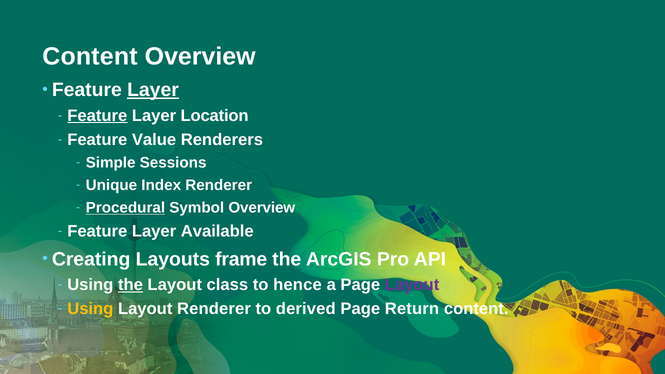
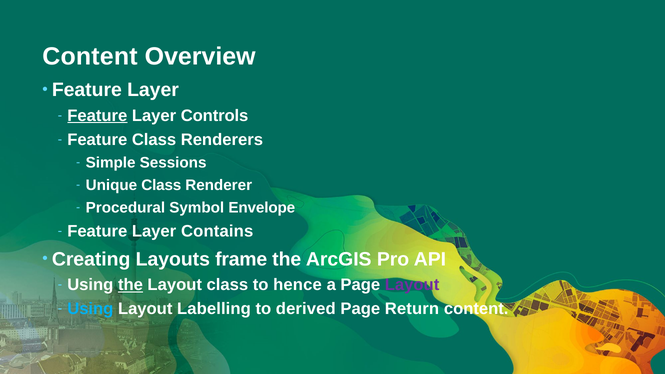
Layer at (153, 90) underline: present -> none
Location: Location -> Controls
Feature Value: Value -> Class
Unique Index: Index -> Class
Procedural underline: present -> none
Symbol Overview: Overview -> Envelope
Available: Available -> Contains
Using at (90, 309) colour: yellow -> light blue
Layout Renderer: Renderer -> Labelling
